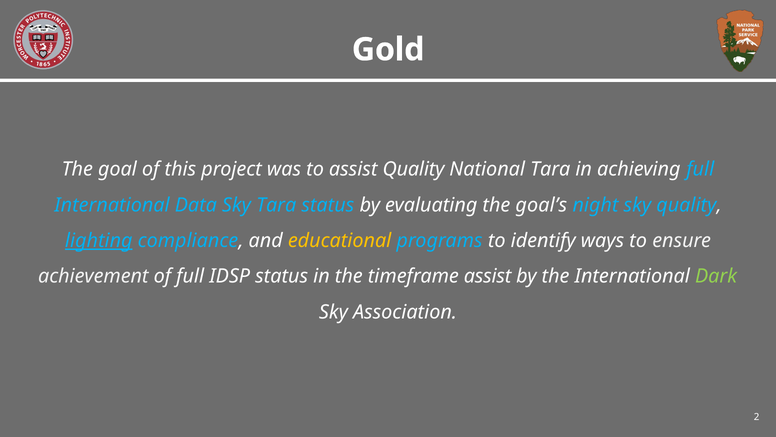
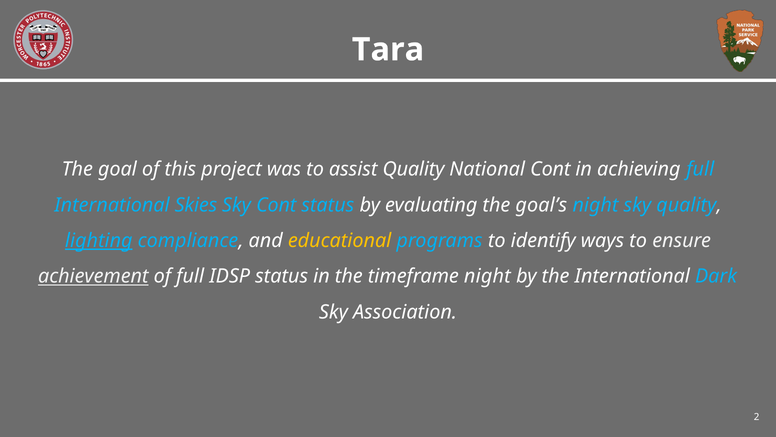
Gold: Gold -> Tara
National Tara: Tara -> Cont
Data: Data -> Skies
Sky Tara: Tara -> Cont
achievement underline: none -> present
timeframe assist: assist -> night
Dark colour: light green -> light blue
